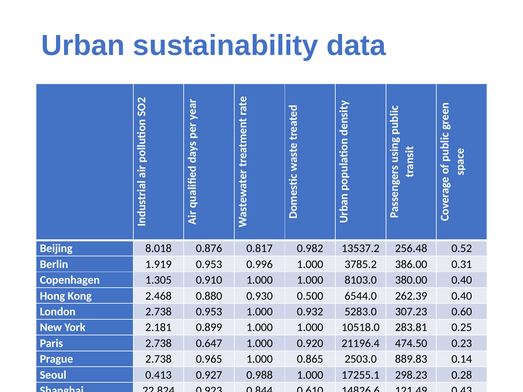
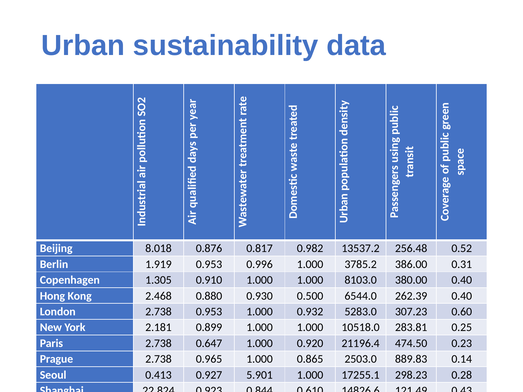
0.988: 0.988 -> 5.901
